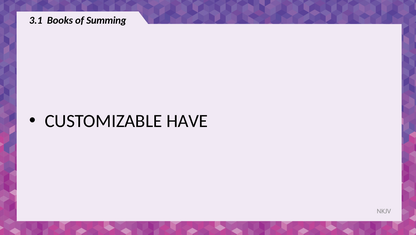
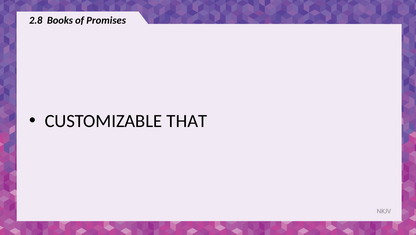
3.1: 3.1 -> 2.8
Summing: Summing -> Promises
HAVE: HAVE -> THAT
